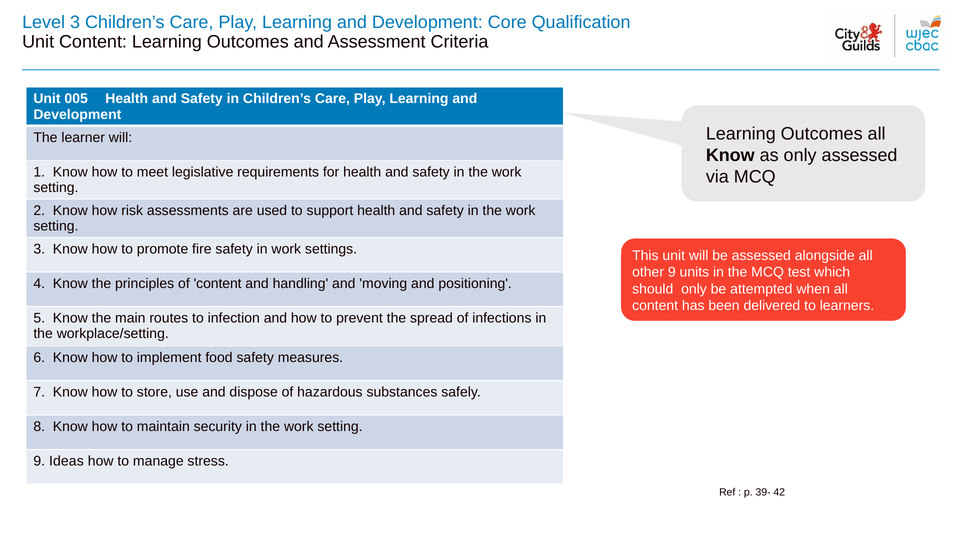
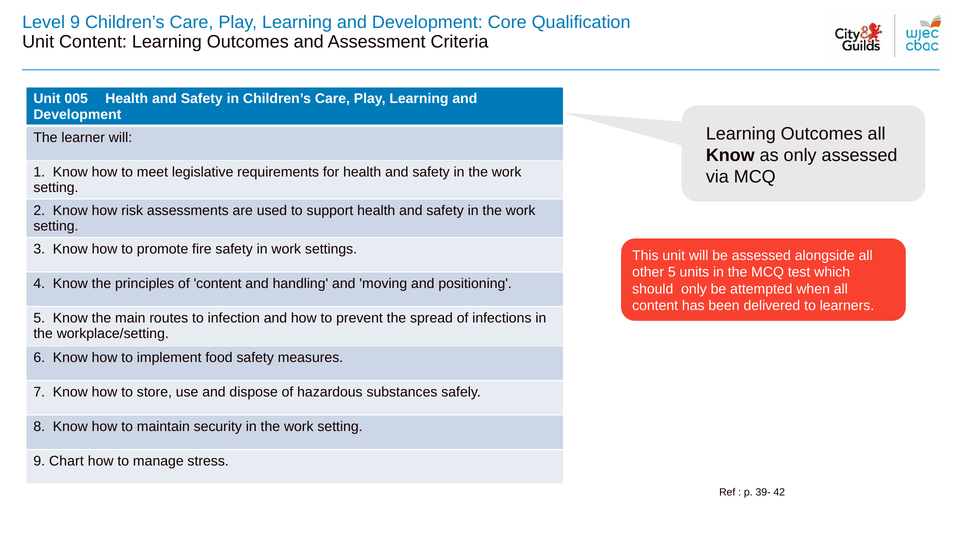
Level 3: 3 -> 9
other 9: 9 -> 5
Ideas: Ideas -> Chart
